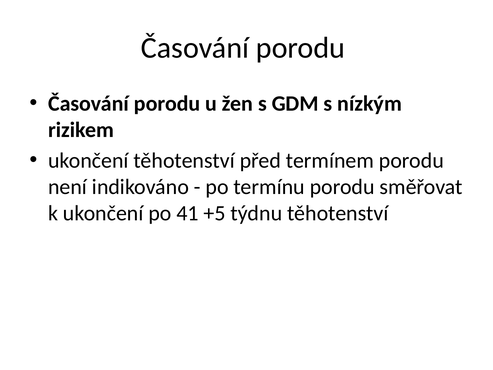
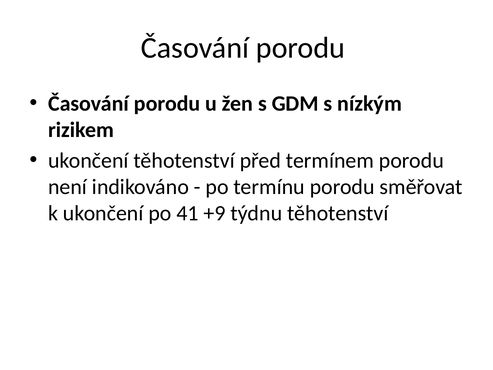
+5: +5 -> +9
